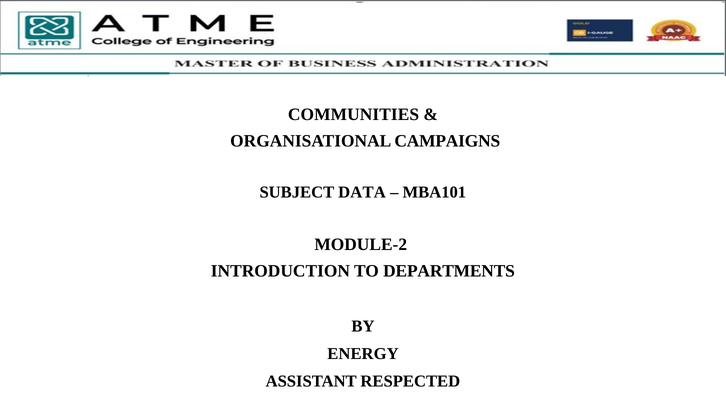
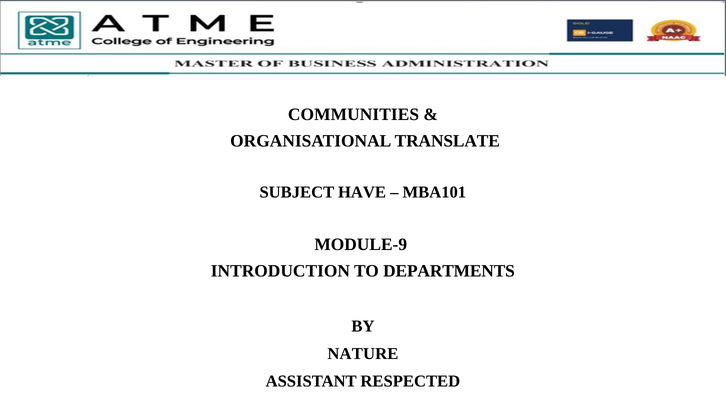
CAMPAIGNS: CAMPAIGNS -> TRANSLATE
DATA: DATA -> HAVE
MODULE-2: MODULE-2 -> MODULE-9
ENERGY: ENERGY -> NATURE
